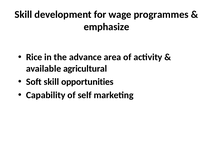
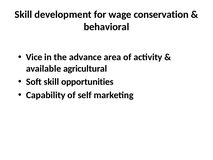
programmes: programmes -> conservation
emphasize: emphasize -> behavioral
Rice: Rice -> Vice
